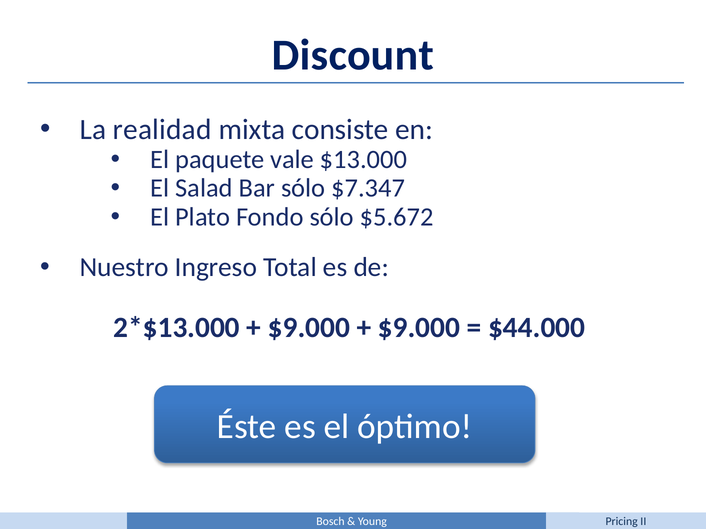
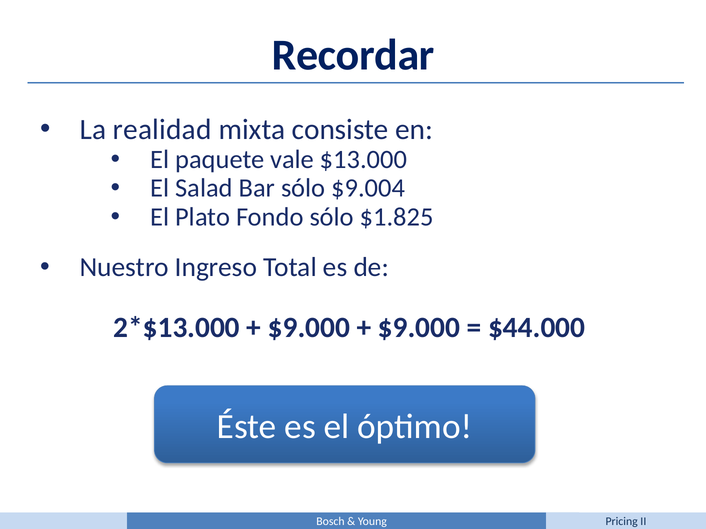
Discount: Discount -> Recordar
$7.347: $7.347 -> $9.004
$5.672: $5.672 -> $1.825
